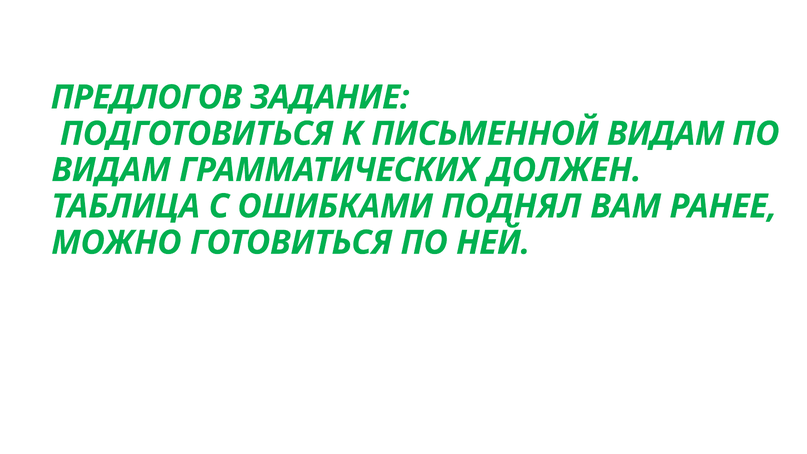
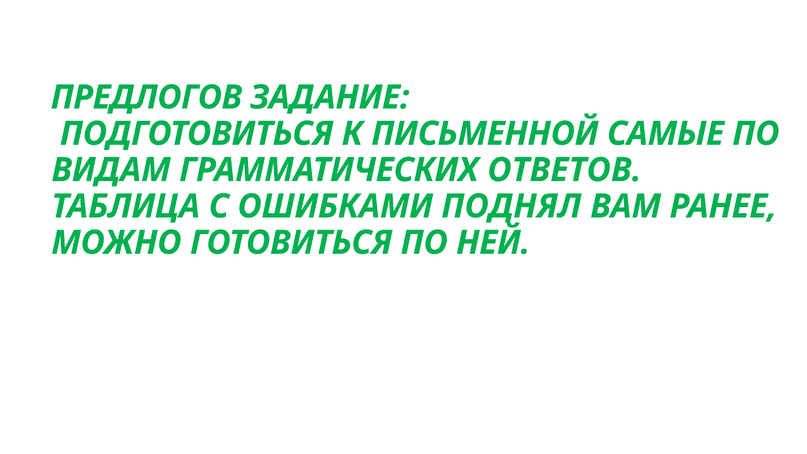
ПИСЬМЕННОЙ ВИДАМ: ВИДАМ -> САМЫЕ
ДОЛЖЕН: ДОЛЖЕН -> ОТВЕТОВ
